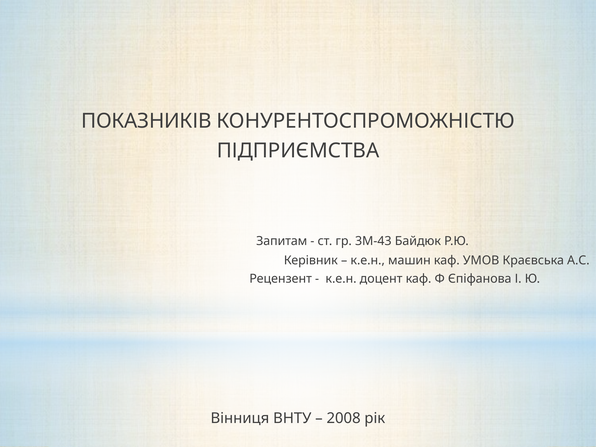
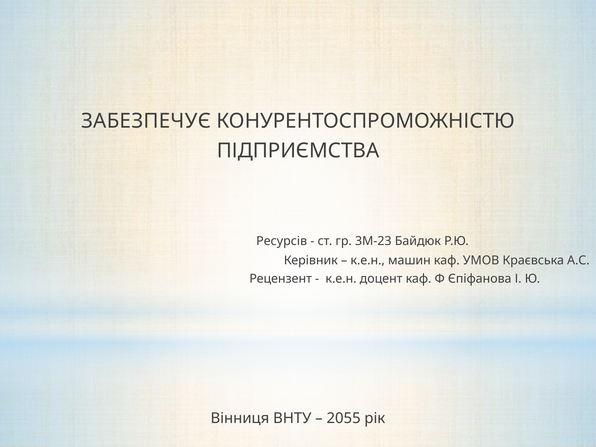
ПОКАЗНИКІВ: ПОКАЗНИКІВ -> ЗАБЕЗПЕЧУЄ
Запитам: Запитам -> Ресурсів
3М-43: 3М-43 -> 3М-23
2008: 2008 -> 2055
